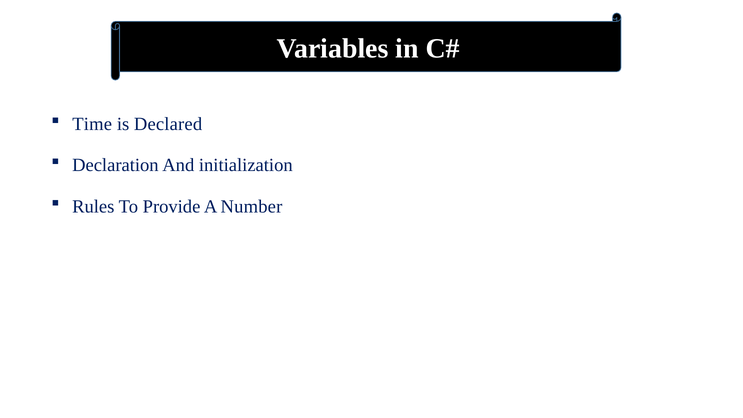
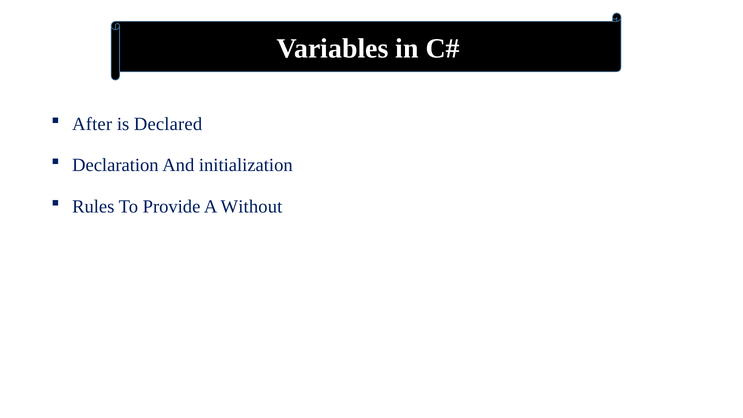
Time: Time -> After
Number: Number -> Without
